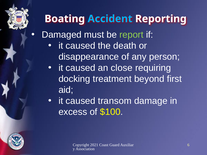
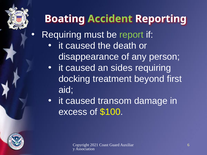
Accident colour: light blue -> light green
Damaged at (62, 35): Damaged -> Requiring
close: close -> sides
